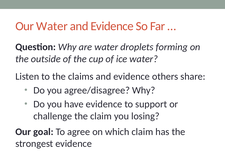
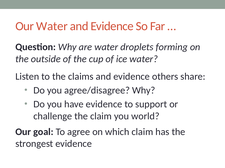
losing: losing -> world
